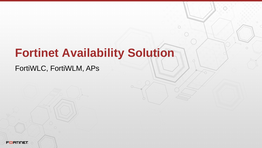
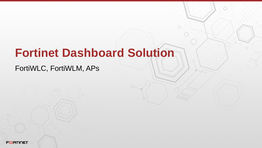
Availability: Availability -> Dashboard
